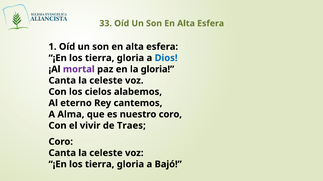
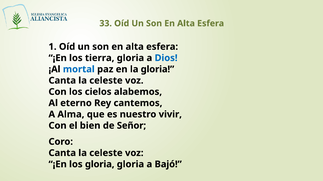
mortal colour: purple -> blue
nuestro coro: coro -> vivir
vivir: vivir -> bien
Traes: Traes -> Señor
tierra at (100, 165): tierra -> gloria
